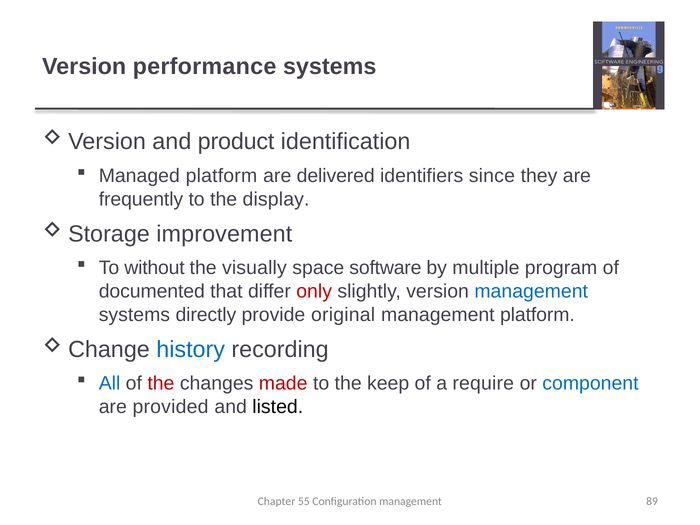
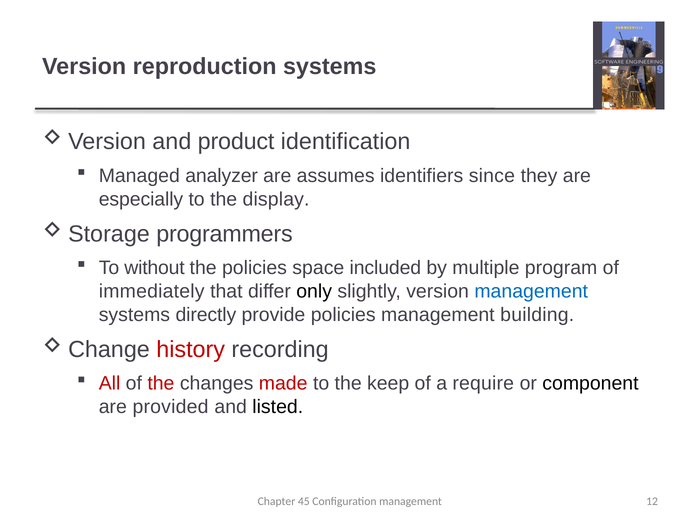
performance: performance -> reproduction
Managed platform: platform -> analyzer
delivered: delivered -> assumes
frequently: frequently -> especially
improvement: improvement -> programmers
the visually: visually -> policies
software: software -> included
documented: documented -> immediately
only colour: red -> black
provide original: original -> policies
management platform: platform -> building
history colour: blue -> red
All colour: blue -> red
component colour: blue -> black
55: 55 -> 45
89: 89 -> 12
